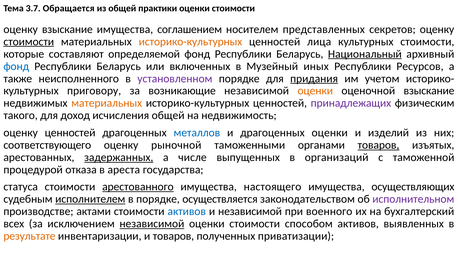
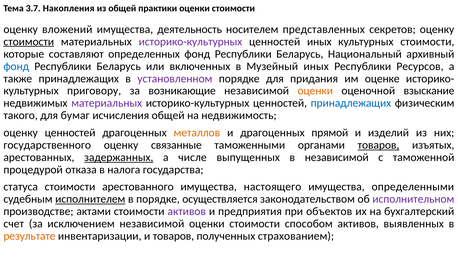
Обращается: Обращается -> Накопления
оценку взыскание: взыскание -> вложений
соглашением: соглашением -> деятельность
историко-культурных at (190, 42) colour: orange -> purple
ценностей лица: лица -> иных
определяемой: определяемой -> определенных
Национальный underline: present -> none
также неисполненного: неисполненного -> принадлежащих
придания underline: present -> none
учетом: учетом -> оценке
материальных at (107, 103) colour: orange -> purple
принадлежащих at (351, 103) colour: purple -> blue
доход: доход -> бумаг
металлов colour: blue -> orange
драгоценных оценки: оценки -> прямой
соответствующего: соответствующего -> государственного
рыночной: рыночной -> связанные
в организаций: организаций -> независимой
ареста: ареста -> налога
арестованного underline: present -> none
осуществляющих: осуществляющих -> определенными
активов at (187, 212) colour: blue -> purple
и независимой: независимой -> предприятия
военного: военного -> объектов
всех: всех -> счет
независимой at (152, 224) underline: present -> none
приватизации: приватизации -> страхованием
